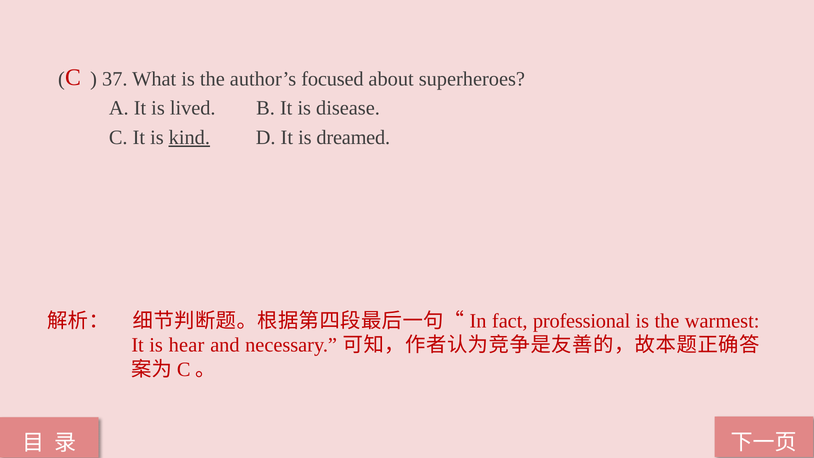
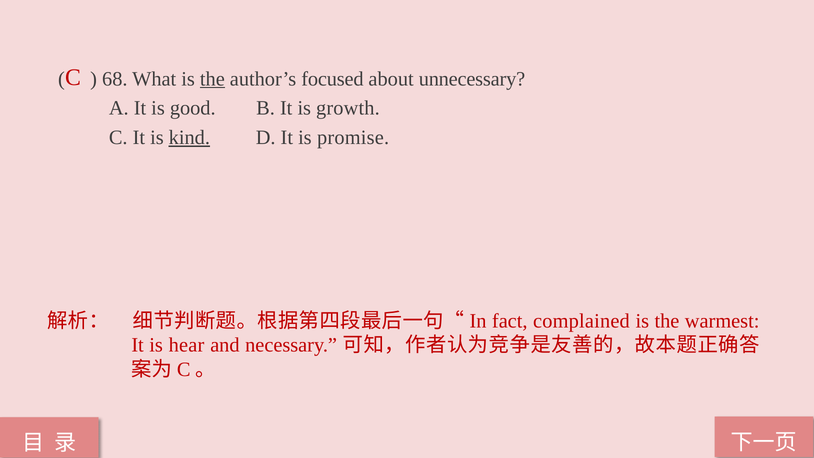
37: 37 -> 68
the at (212, 79) underline: none -> present
superheroes: superheroes -> unnecessary
lived: lived -> good
disease: disease -> growth
dreamed: dreamed -> promise
professional: professional -> complained
